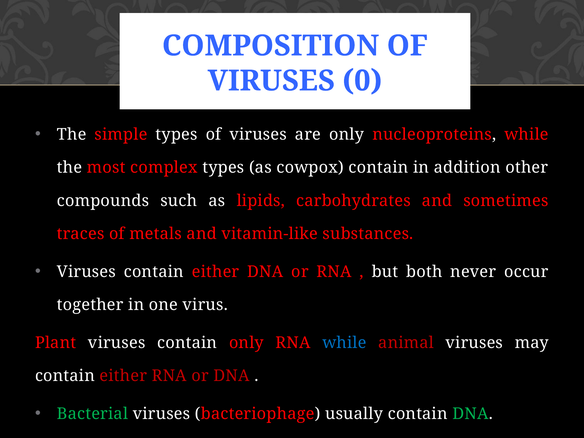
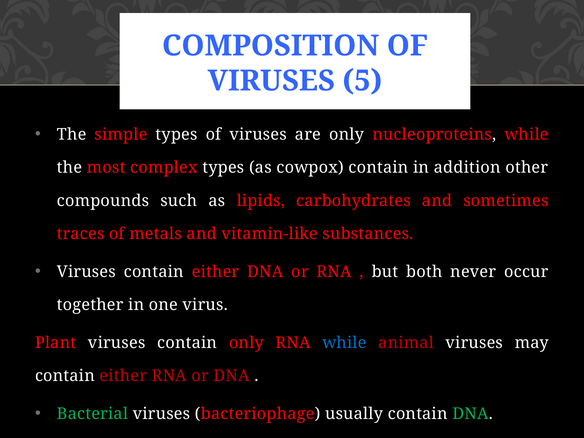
0: 0 -> 5
